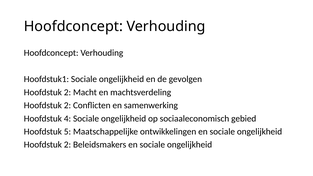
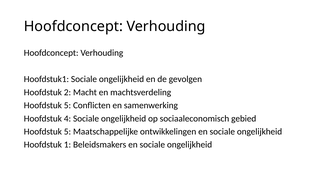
2 at (67, 105): 2 -> 5
2 at (67, 145): 2 -> 1
